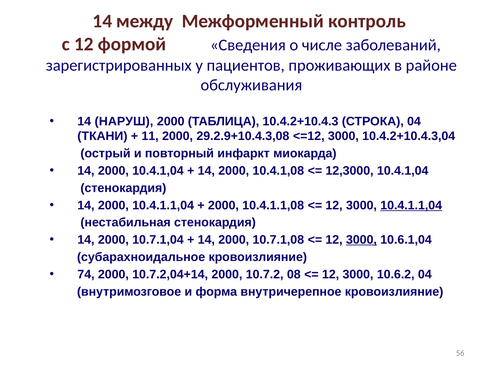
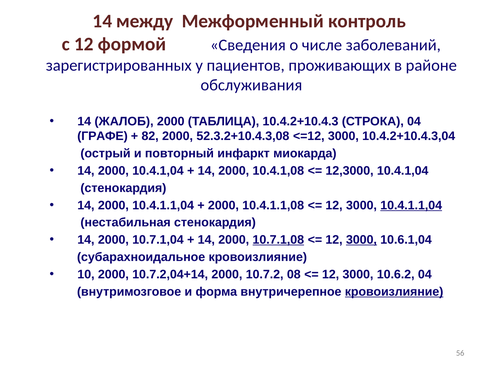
НАРУШ: НАРУШ -> ЖАЛОБ
ТКАНИ: ТКАНИ -> ГРАФЕ
11: 11 -> 82
29.2.9+10.4.3,08: 29.2.9+10.4.3,08 -> 52.3.2+10.4.3,08
10.7.1,08 underline: none -> present
74: 74 -> 10
кровоизлияние at (394, 292) underline: none -> present
